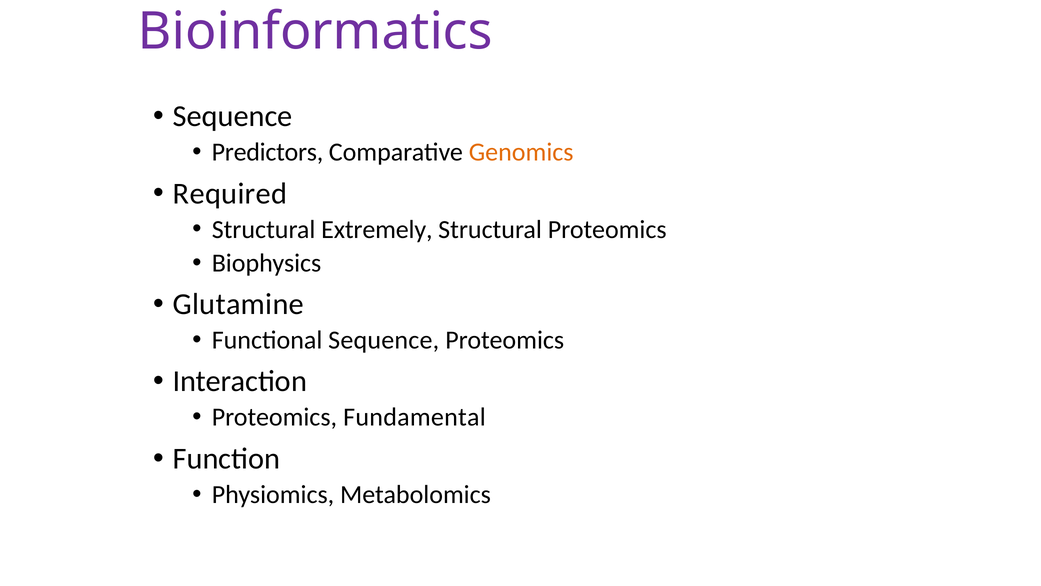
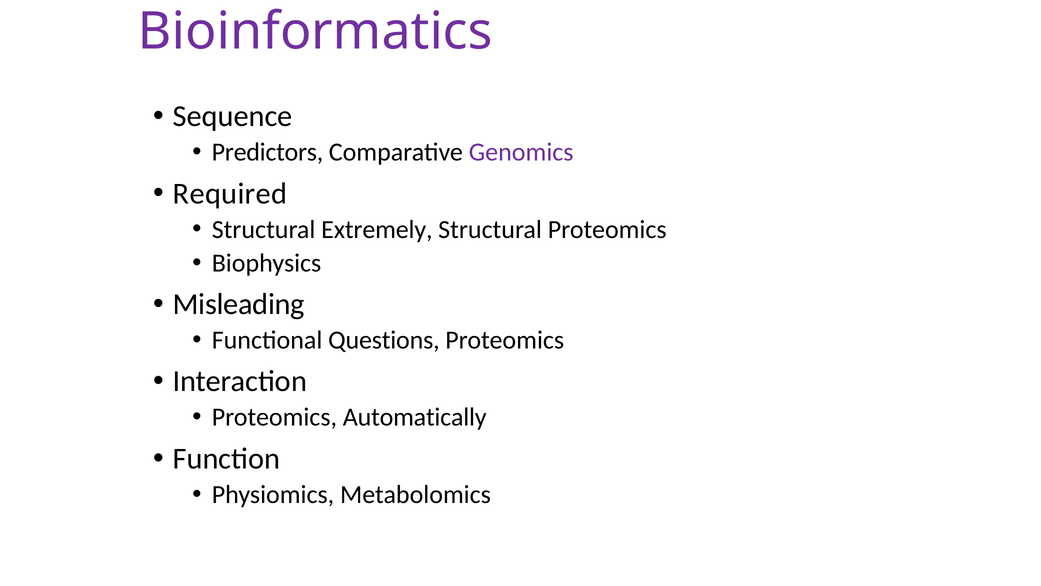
Genomics colour: orange -> purple
Glutamine: Glutamine -> Misleading
Functional Sequence: Sequence -> Questions
Fundamental: Fundamental -> Automatically
